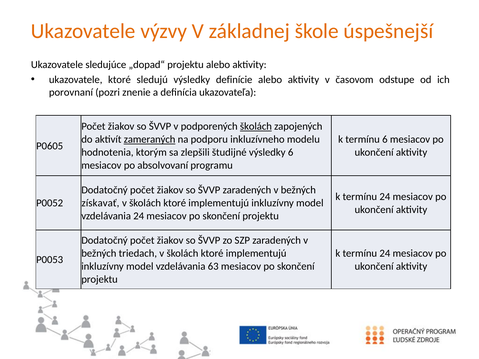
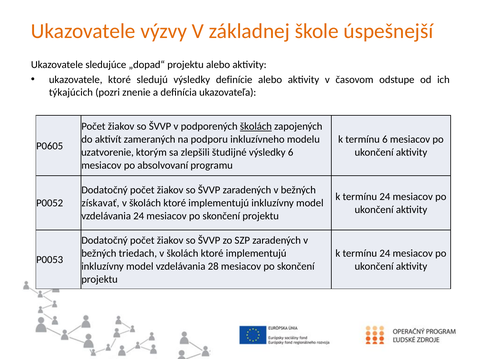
porovnaní: porovnaní -> týkajúcich
zameraných underline: present -> none
hodnotenia: hodnotenia -> uzatvorenie
63: 63 -> 28
